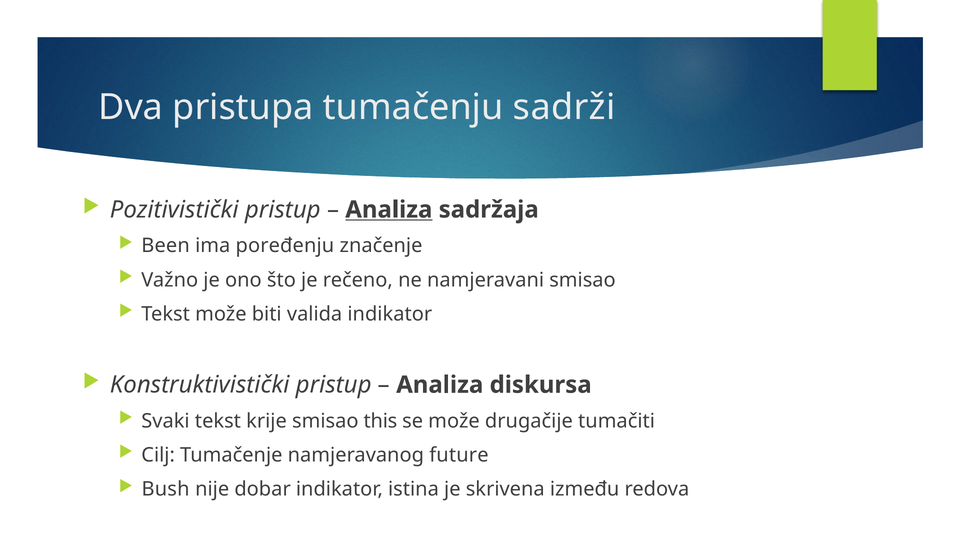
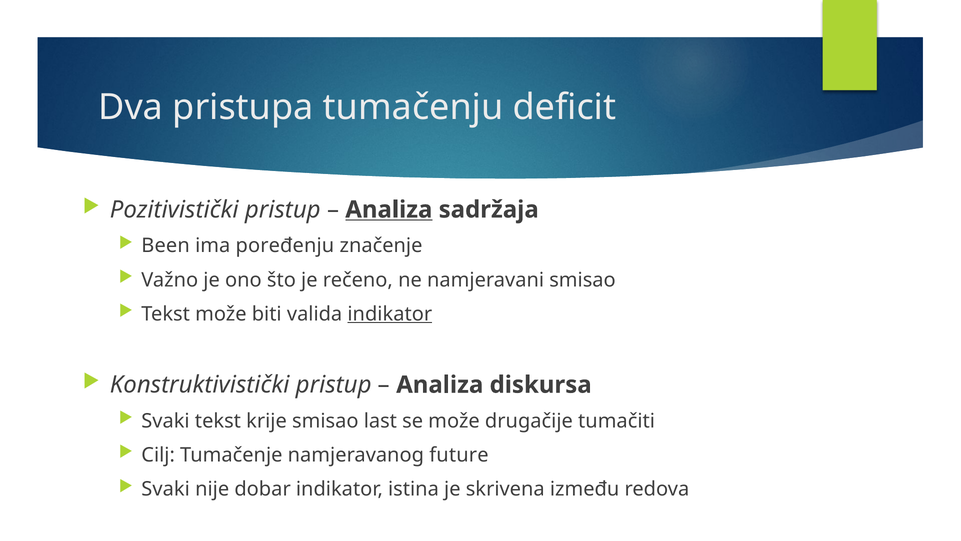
sadrži: sadrži -> deficit
indikator at (390, 314) underline: none -> present
this: this -> last
Bush at (166, 489): Bush -> Svaki
